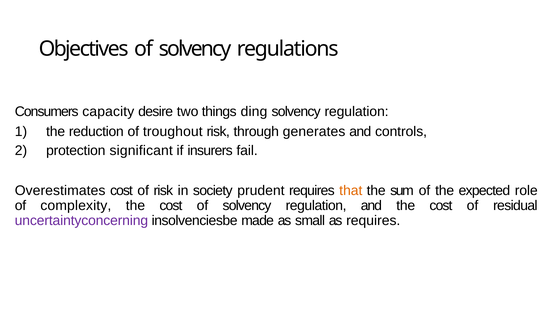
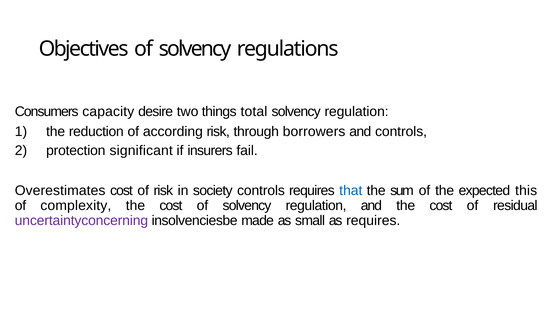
ding: ding -> total
troughout: troughout -> according
generates: generates -> borrowers
society prudent: prudent -> controls
that colour: orange -> blue
role: role -> this
